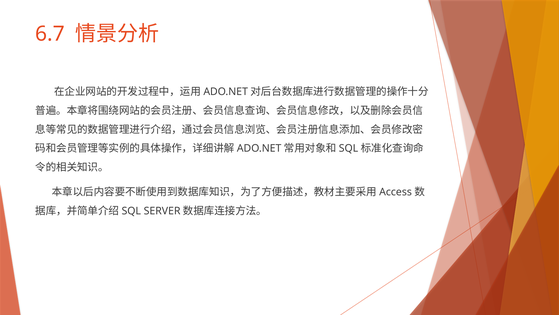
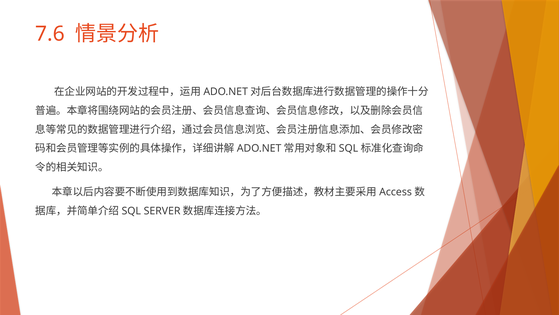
6.7: 6.7 -> 7.6
